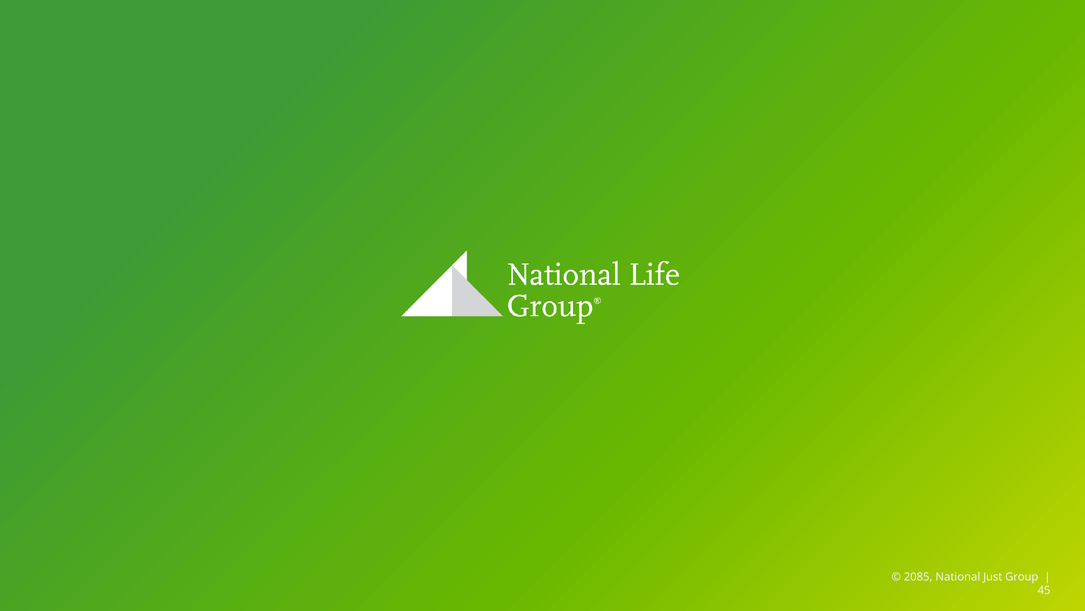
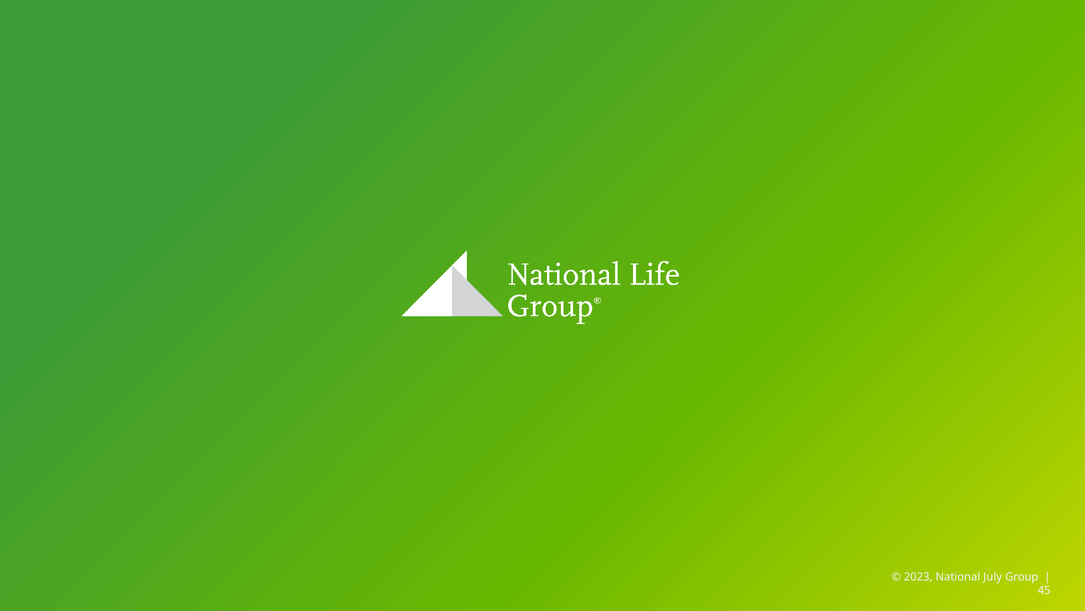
2085: 2085 -> 2023
Just: Just -> July
